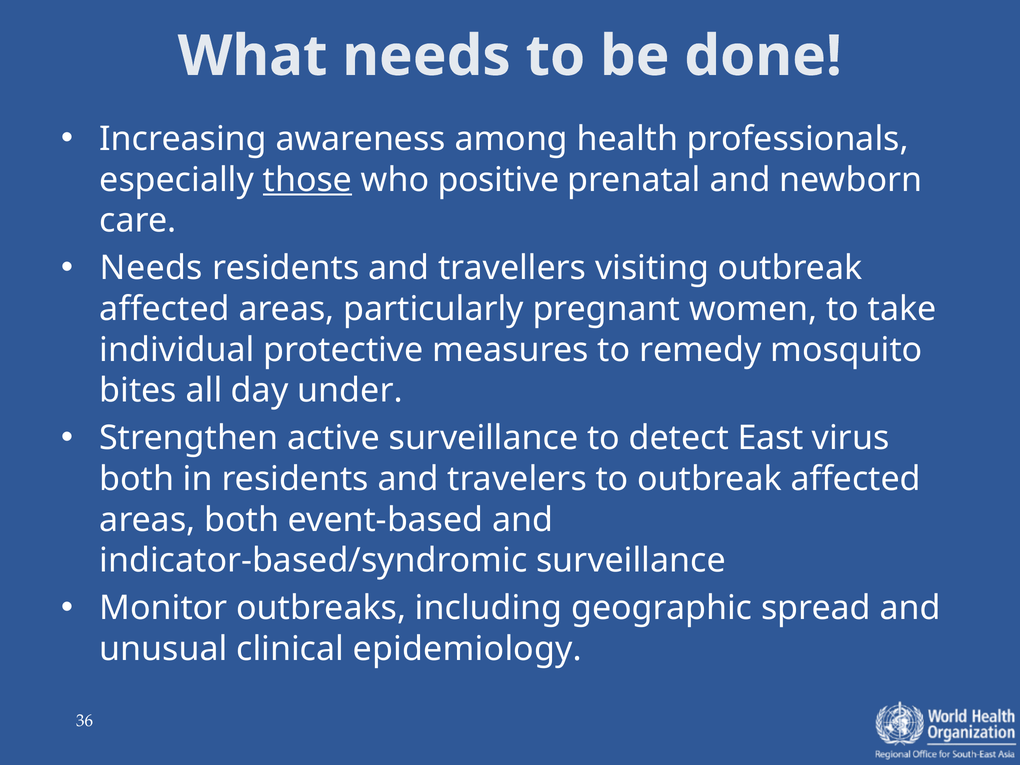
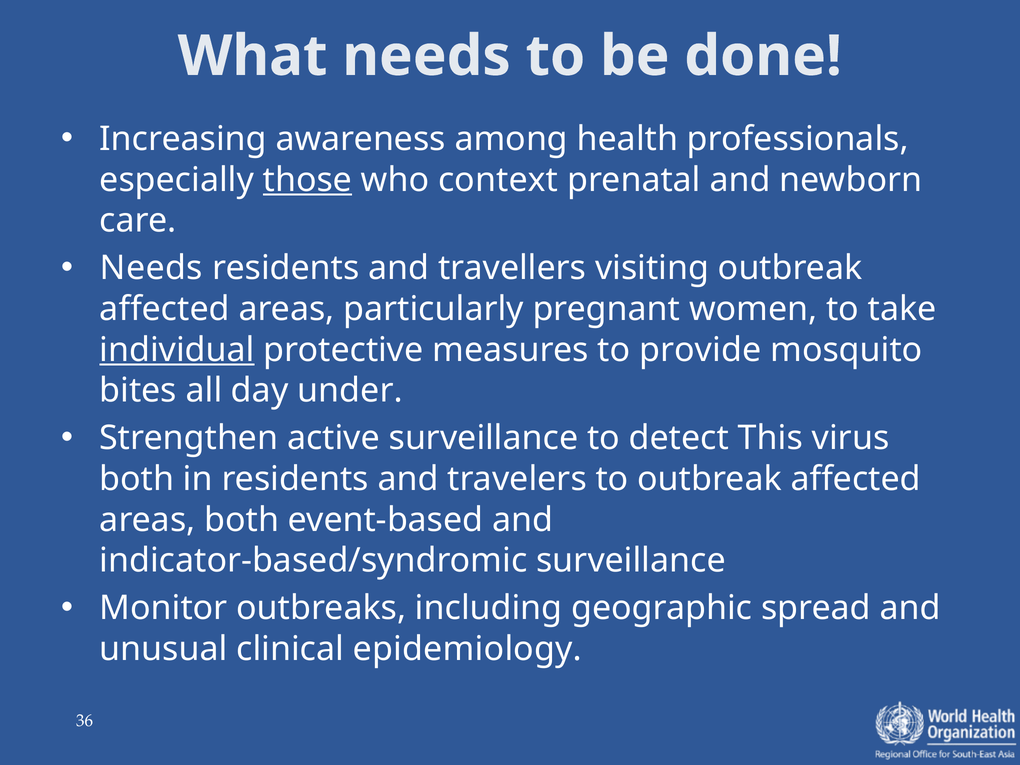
positive: positive -> context
individual underline: none -> present
remedy: remedy -> provide
East: East -> This
